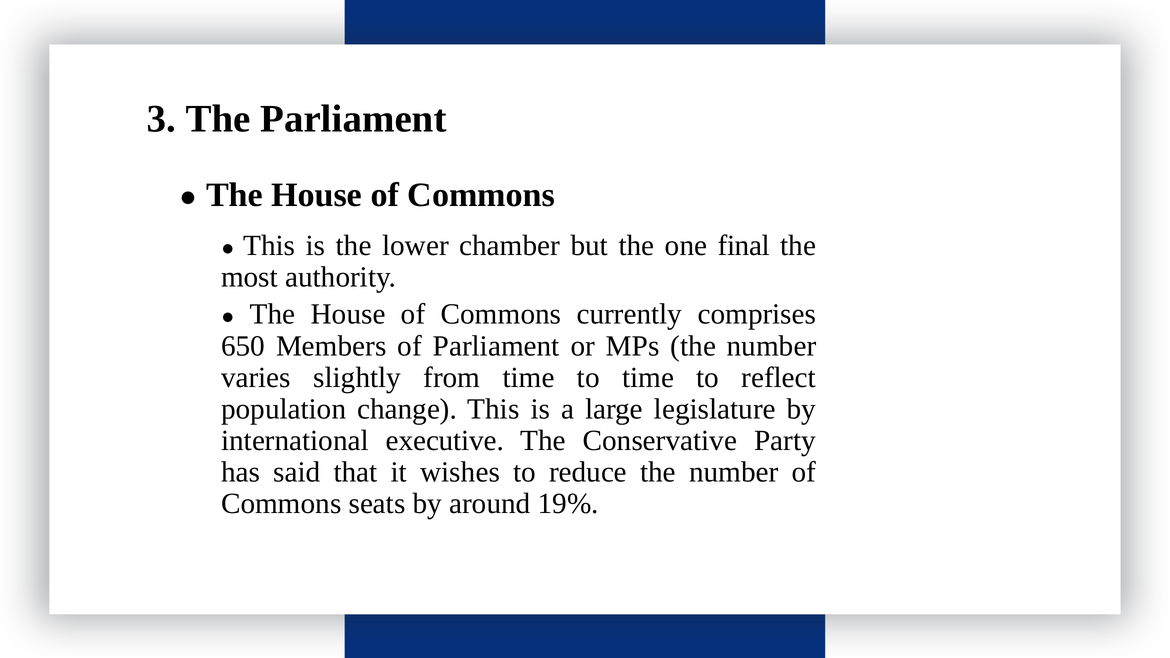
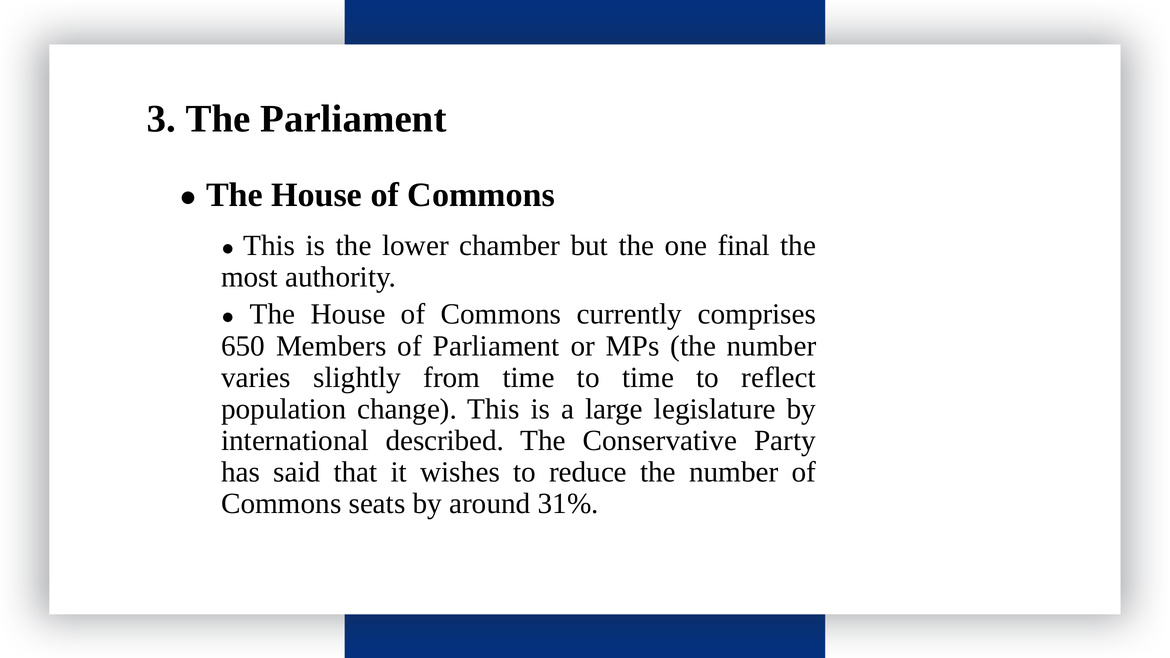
executive: executive -> described
19%: 19% -> 31%
